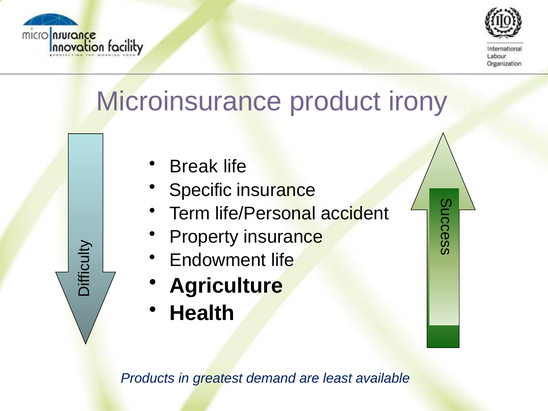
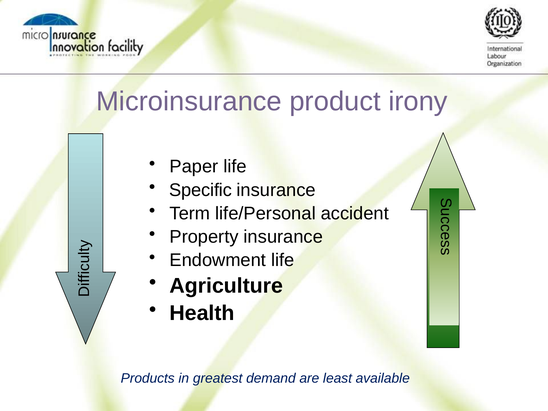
Break: Break -> Paper
